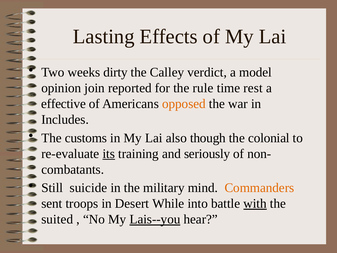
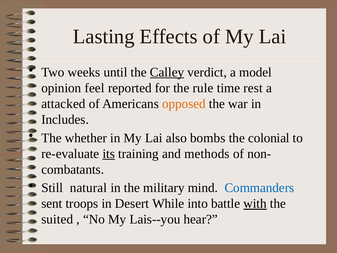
dirty: dirty -> until
Calley underline: none -> present
join: join -> feel
effective: effective -> attacked
customs: customs -> whether
though: though -> bombs
seriously: seriously -> methods
suicide: suicide -> natural
Commanders colour: orange -> blue
Lais--you underline: present -> none
